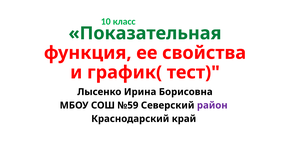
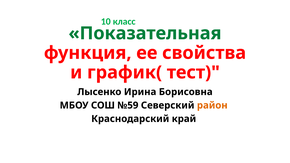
район colour: purple -> orange
